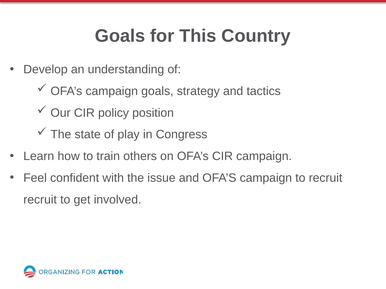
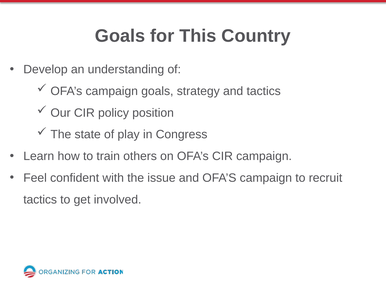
recruit at (40, 200): recruit -> tactics
